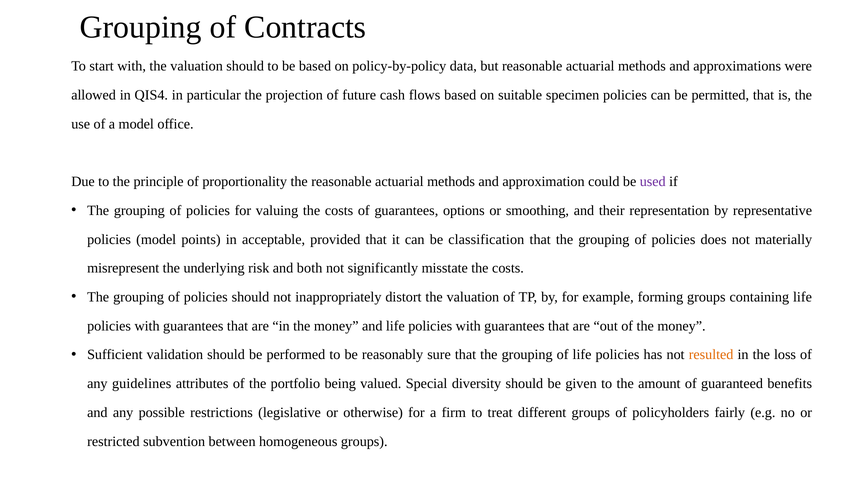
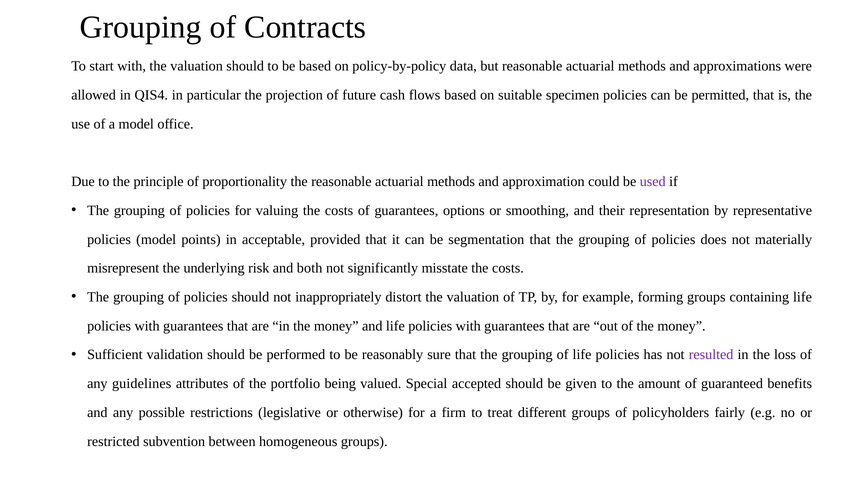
classification: classification -> segmentation
resulted colour: orange -> purple
diversity: diversity -> accepted
